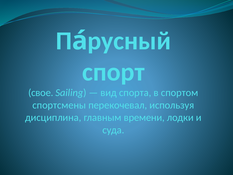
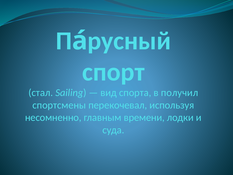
свое: свое -> стал
спортом: спортом -> получил
дисциплина: дисциплина -> несомненно
